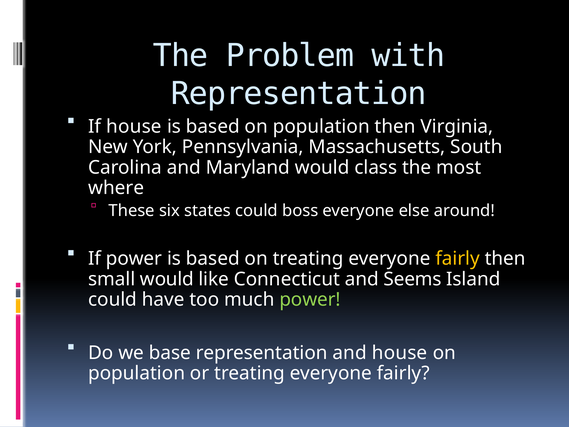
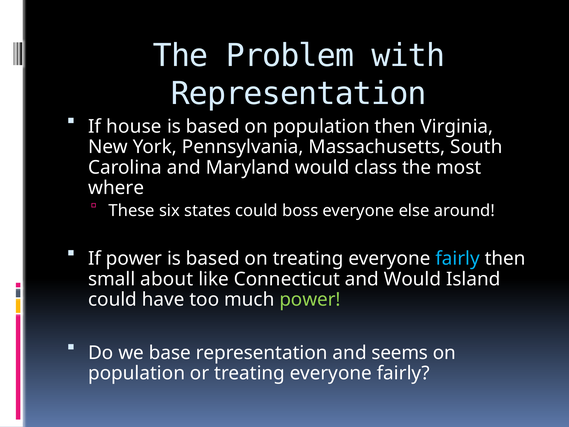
fairly at (458, 259) colour: yellow -> light blue
small would: would -> about
and Seems: Seems -> Would
and house: house -> seems
